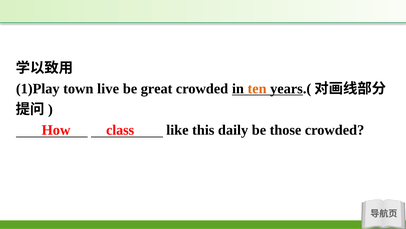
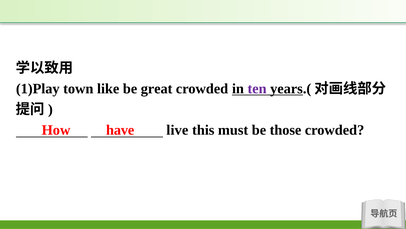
live: live -> like
ten colour: orange -> purple
like: like -> live
daily: daily -> must
class: class -> have
